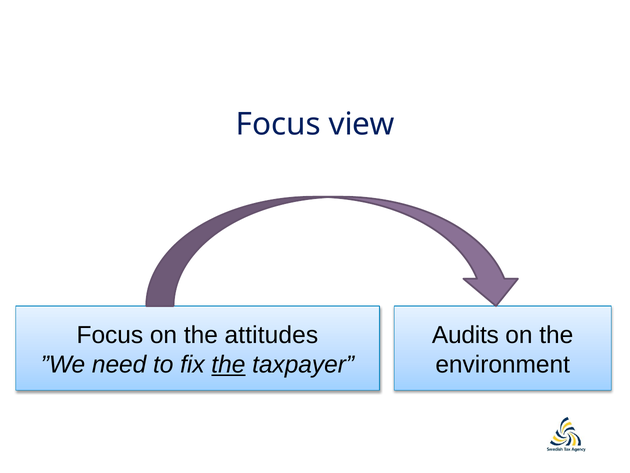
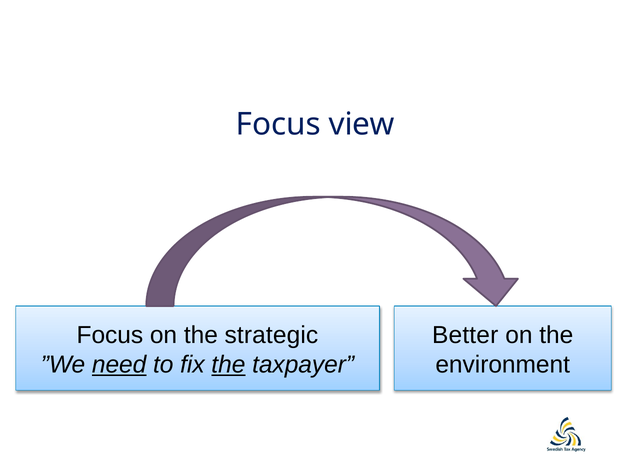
attitudes: attitudes -> strategic
Audits: Audits -> Better
need underline: none -> present
